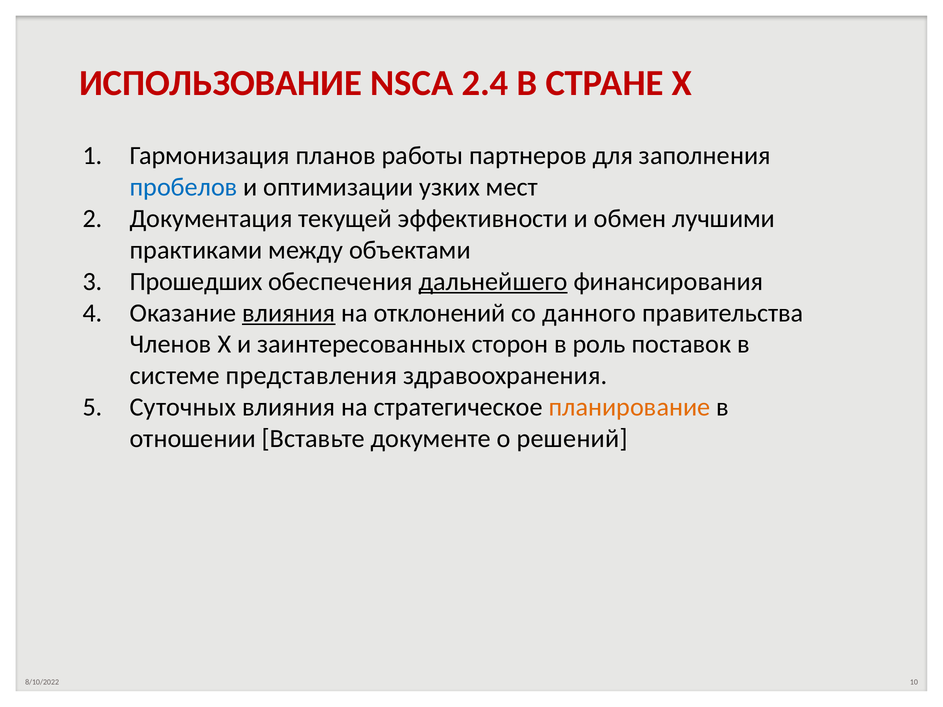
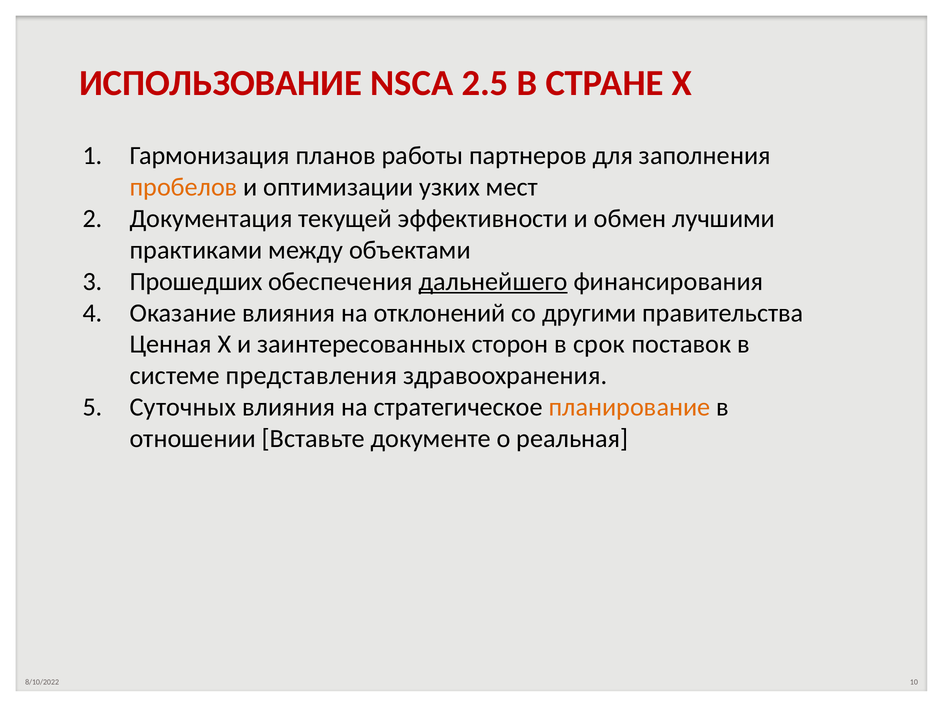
2.4: 2.4 -> 2.5
пробелов colour: blue -> orange
влияния at (289, 313) underline: present -> none
данного: данного -> другими
Членов: Членов -> Ценная
роль: роль -> срок
решений: решений -> реальная
